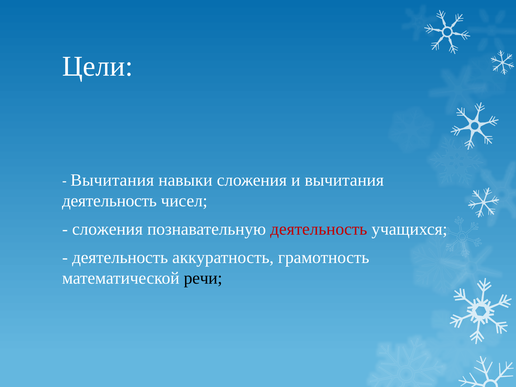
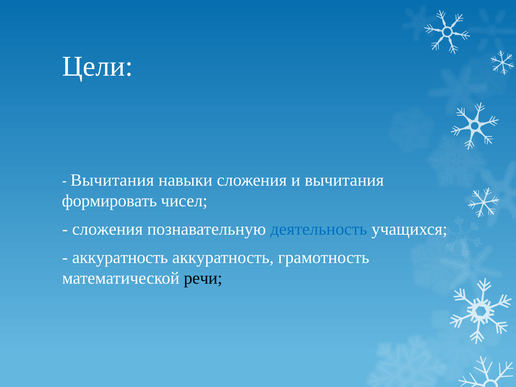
деятельность at (109, 201): деятельность -> формировать
деятельность at (319, 229) colour: red -> blue
деятельность at (120, 257): деятельность -> аккуратность
